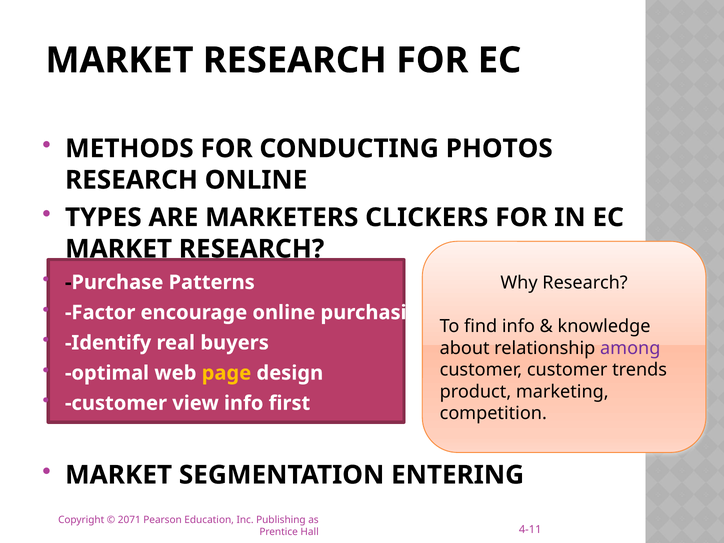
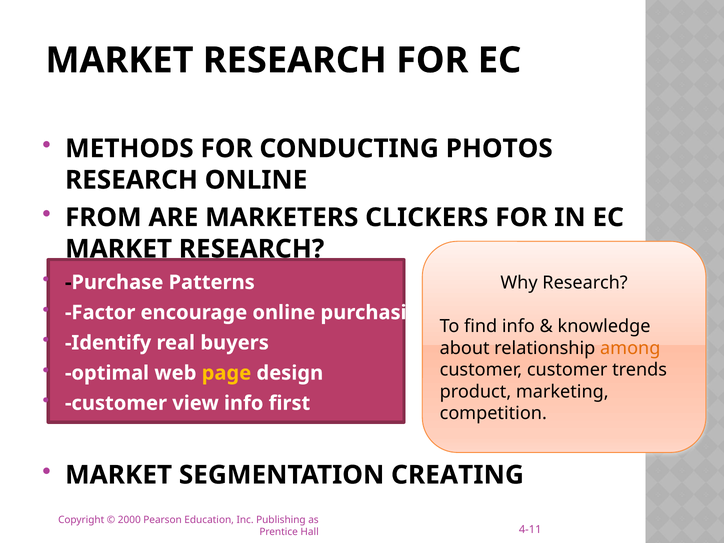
TYPES: TYPES -> FROM
among colour: purple -> orange
ENTERING: ENTERING -> CREATING
2071: 2071 -> 2000
